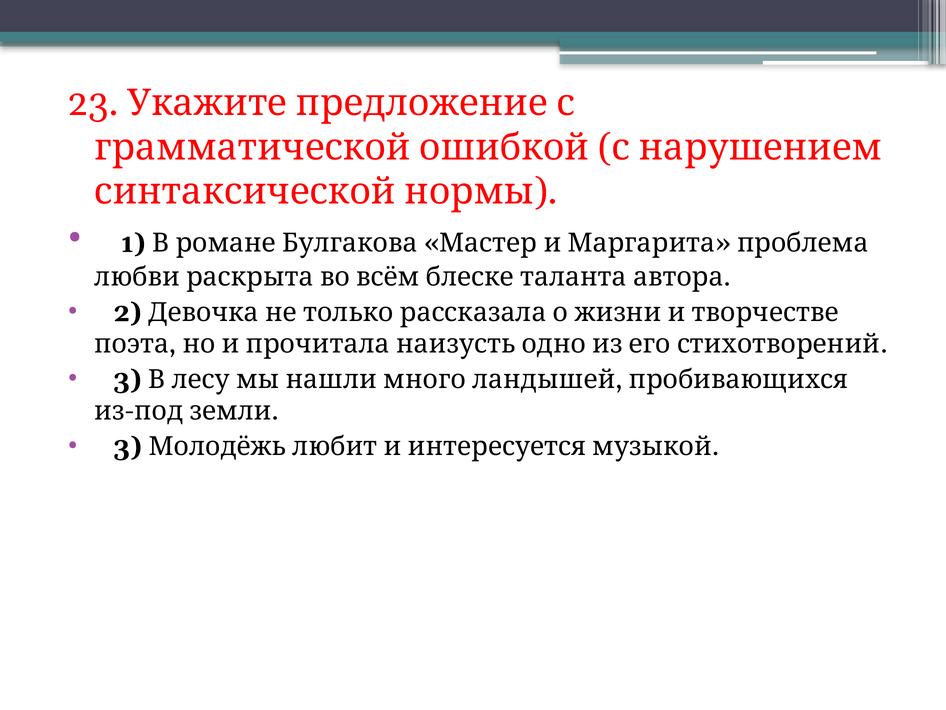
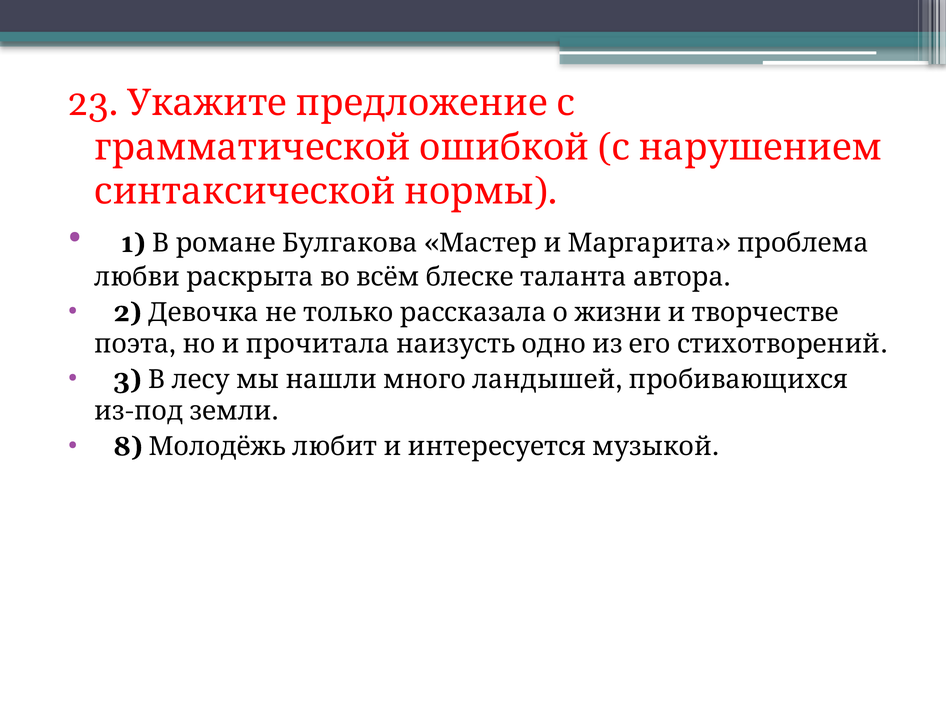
3 at (128, 446): 3 -> 8
